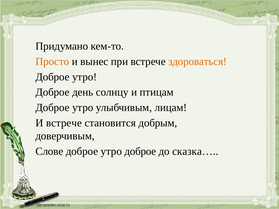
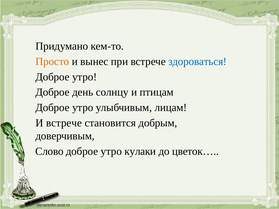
здороваться colour: orange -> blue
Слове: Слове -> Слово
доброе at (140, 151): доброе -> кулаки
сказка…: сказка… -> цветок…
